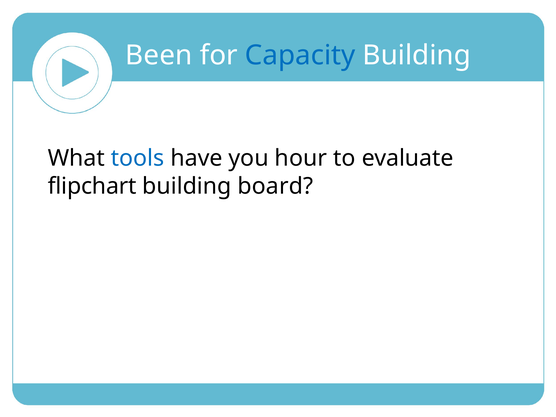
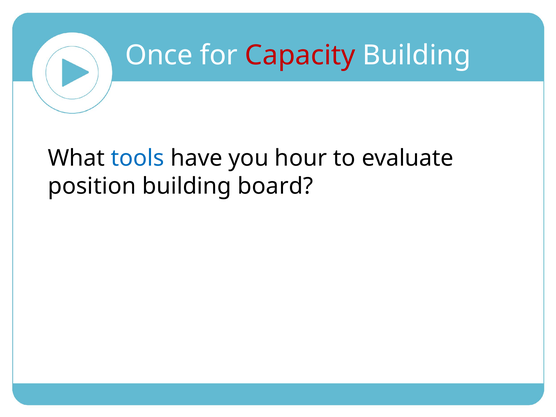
Been: Been -> Once
Capacity colour: blue -> red
flipchart: flipchart -> position
